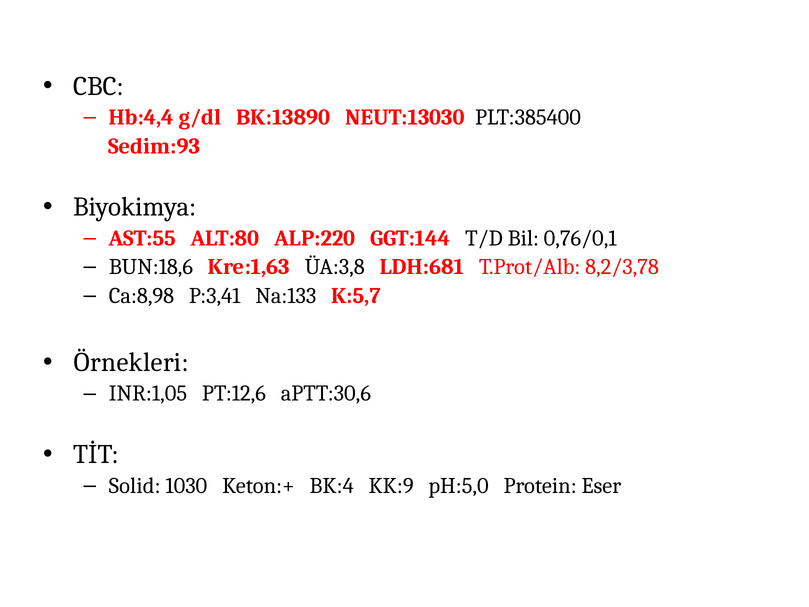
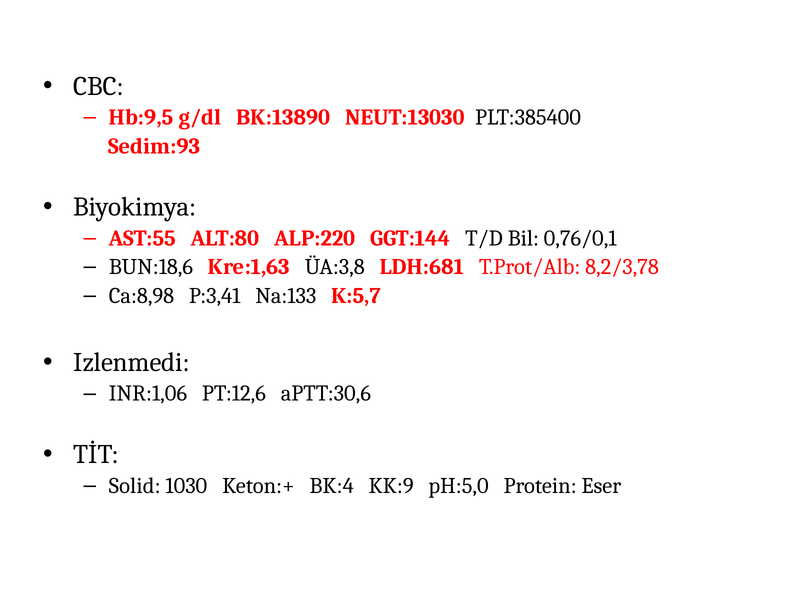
Hb:4,4: Hb:4,4 -> Hb:9,5
Örnekleri: Örnekleri -> Izlenmedi
INR:1,05: INR:1,05 -> INR:1,06
